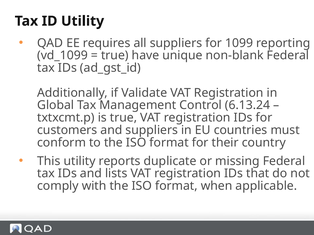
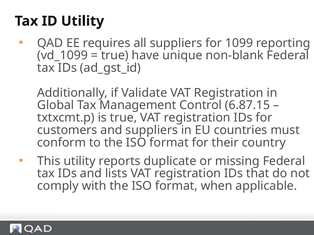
6.13.24: 6.13.24 -> 6.87.15
